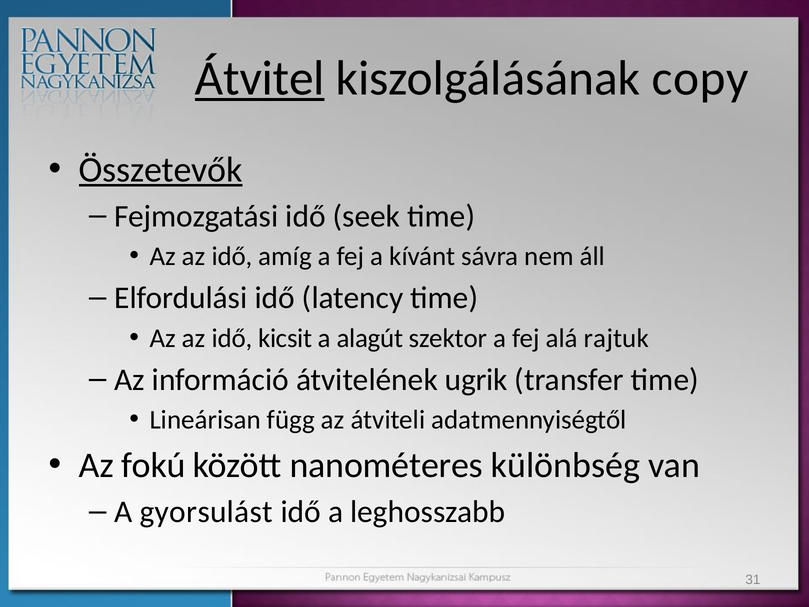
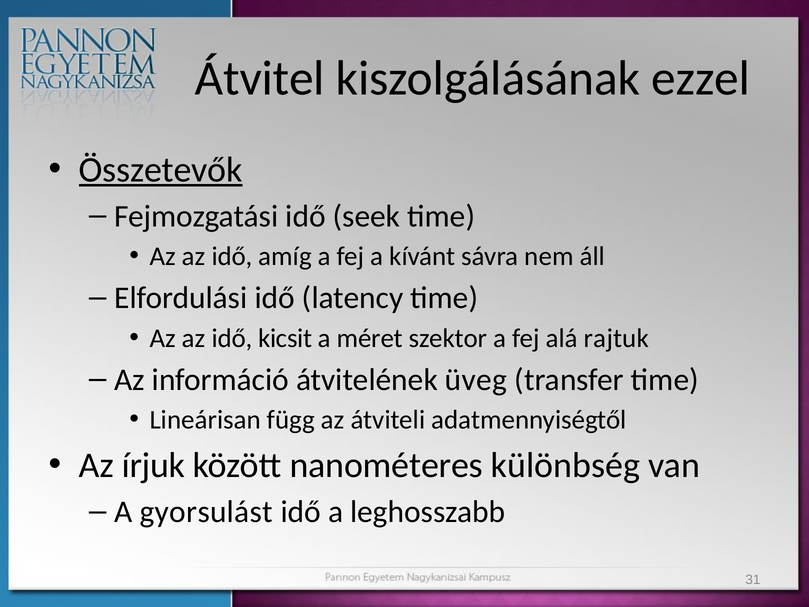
Átvitel underline: present -> none
copy: copy -> ezzel
alagút: alagút -> méret
ugrik: ugrik -> üveg
fokú: fokú -> írjuk
